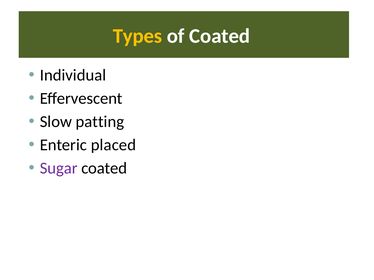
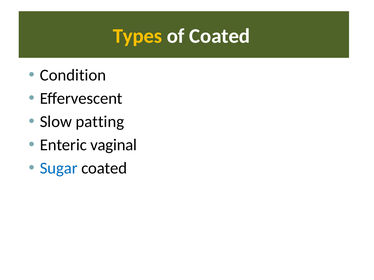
Individual: Individual -> Condition
placed: placed -> vaginal
Sugar colour: purple -> blue
